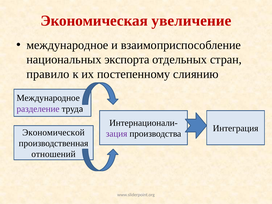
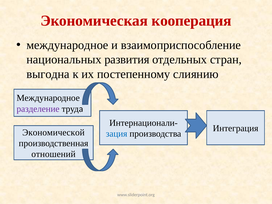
увеличение: увеличение -> кооперация
экспорта: экспорта -> развития
правило: правило -> выгодна
зация colour: purple -> blue
